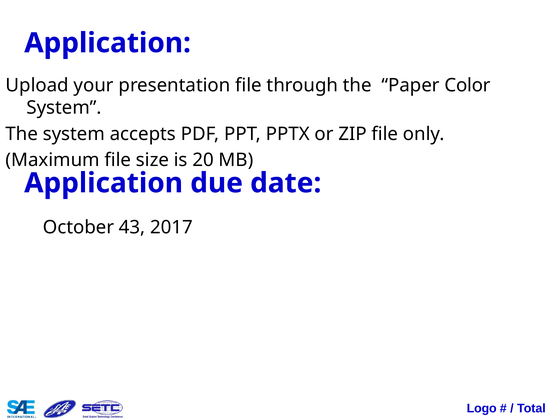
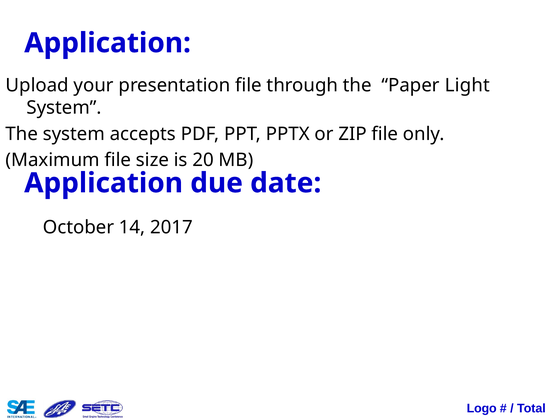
Color: Color -> Light
43: 43 -> 14
